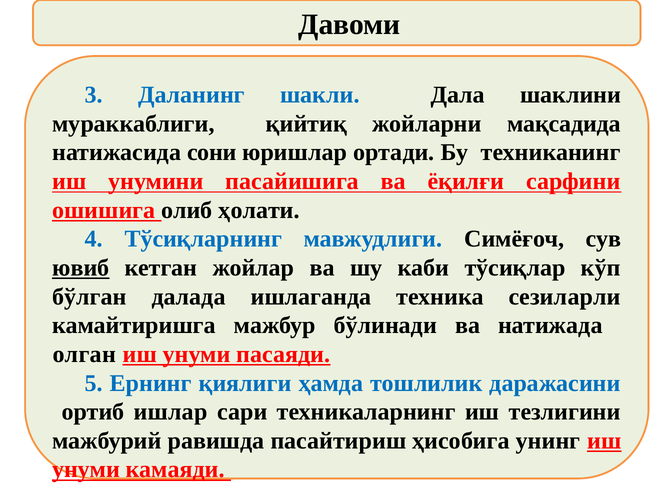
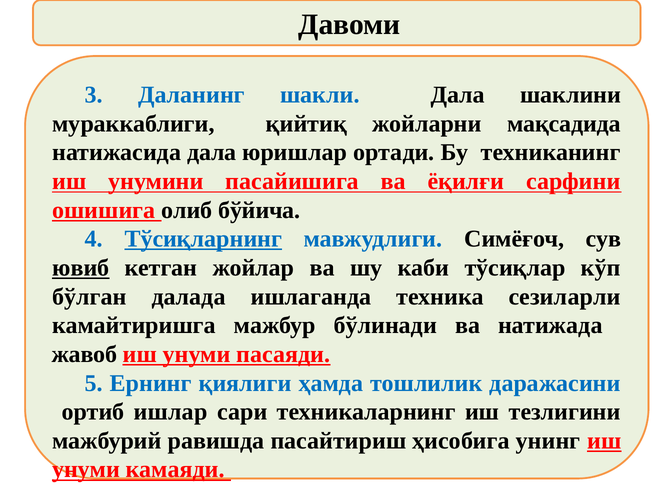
натижасида сони: сони -> дала
ҳолати: ҳолати -> бўйича
Тўсиқларнинг underline: none -> present
олган: олган -> жавоб
